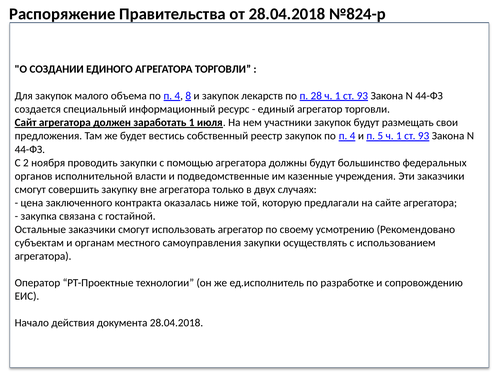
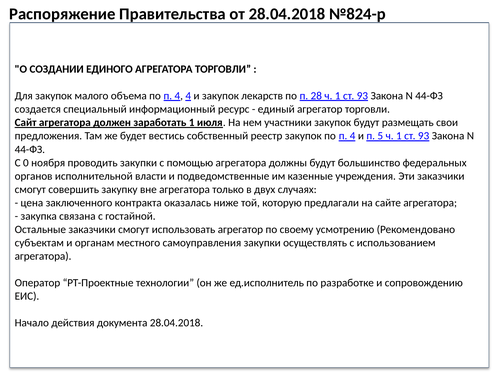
4 8: 8 -> 4
2: 2 -> 0
